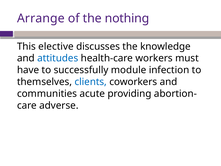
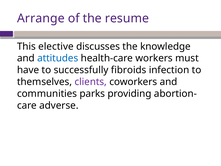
nothing: nothing -> resume
module: module -> fibroids
clients colour: blue -> purple
acute: acute -> parks
